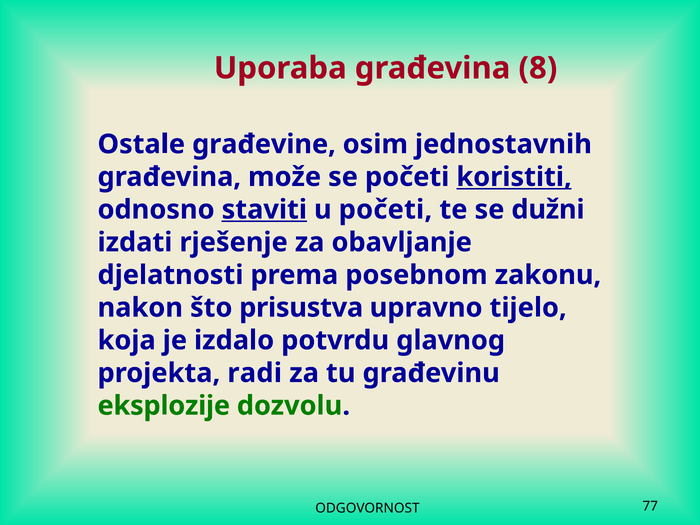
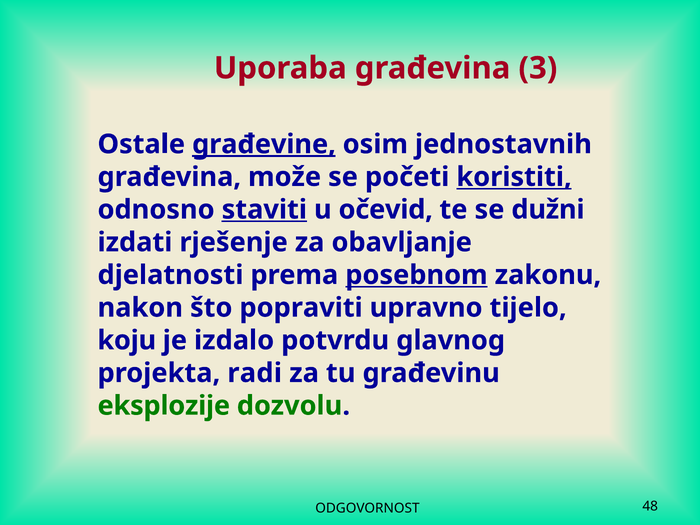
8: 8 -> 3
građevine underline: none -> present
u početi: početi -> očevid
posebnom underline: none -> present
prisustva: prisustva -> popraviti
koja: koja -> koju
77: 77 -> 48
